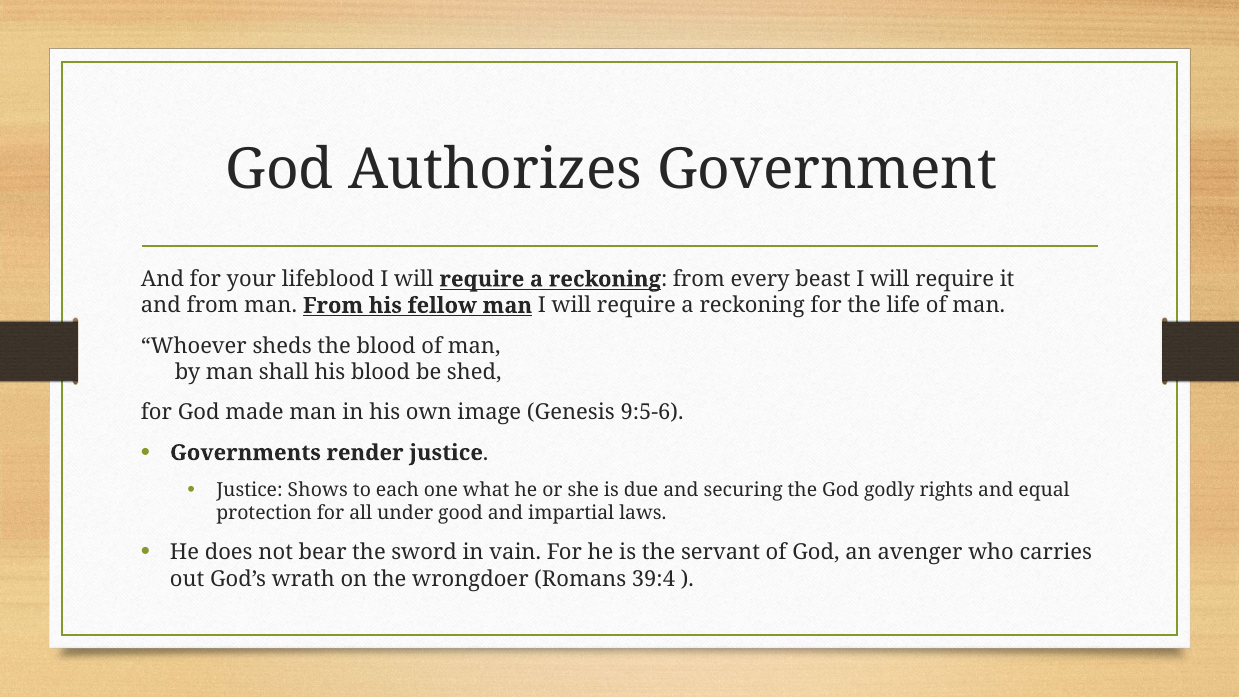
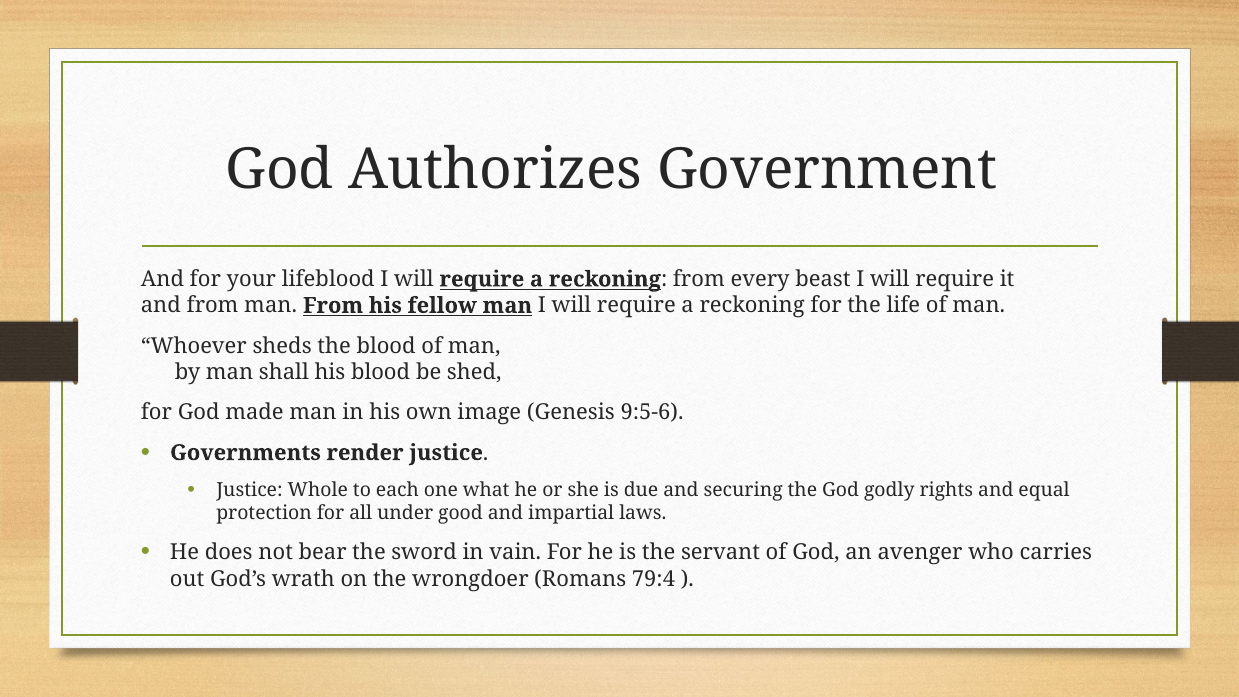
Shows: Shows -> Whole
39:4: 39:4 -> 79:4
